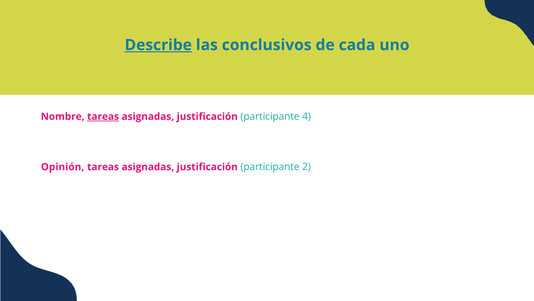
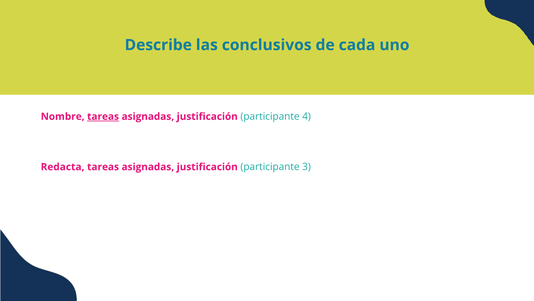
Describe underline: present -> none
Opinión: Opinión -> Redacta
2: 2 -> 3
